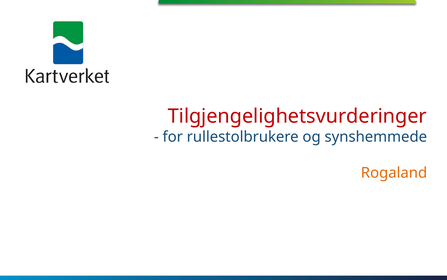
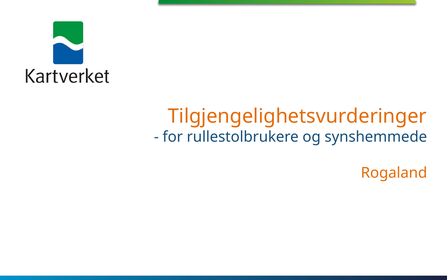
Tilgjengelighetsvurderinger colour: red -> orange
